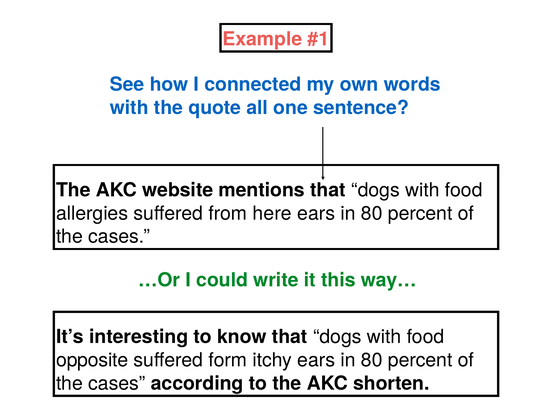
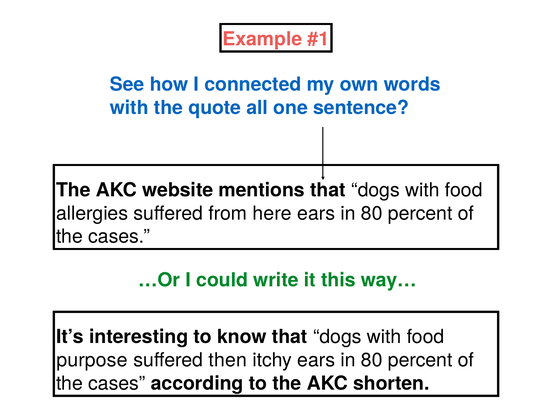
opposite: opposite -> purpose
form: form -> then
